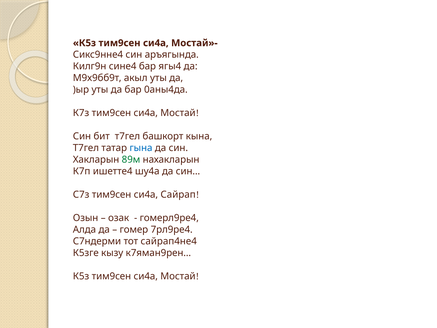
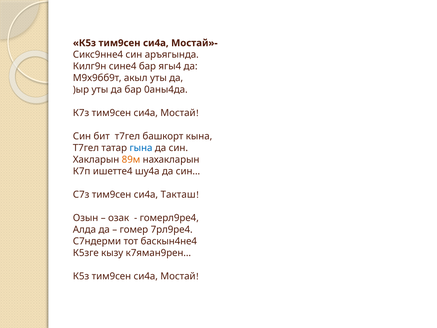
89м colour: green -> orange
Сайрап: Сайрап -> Такташ
сайрап4не4: сайрап4не4 -> баскын4не4
